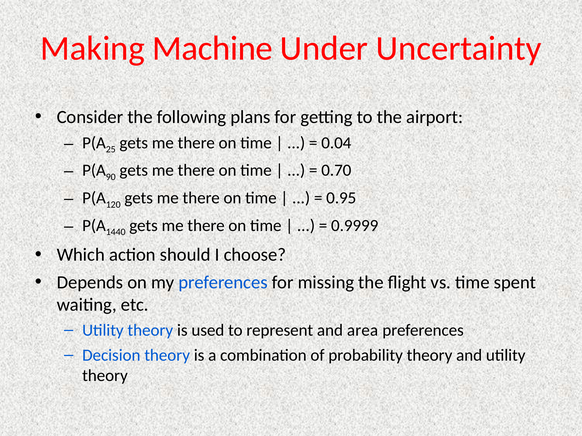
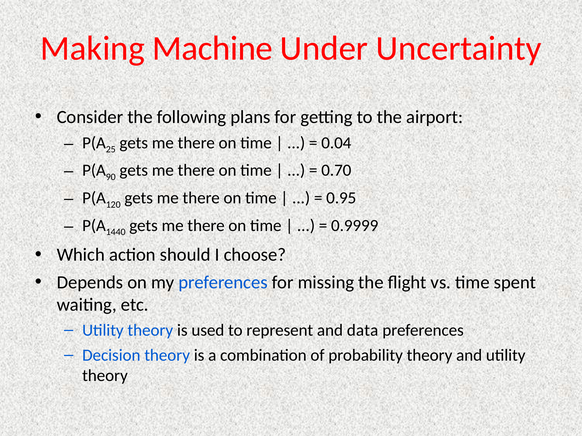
area: area -> data
